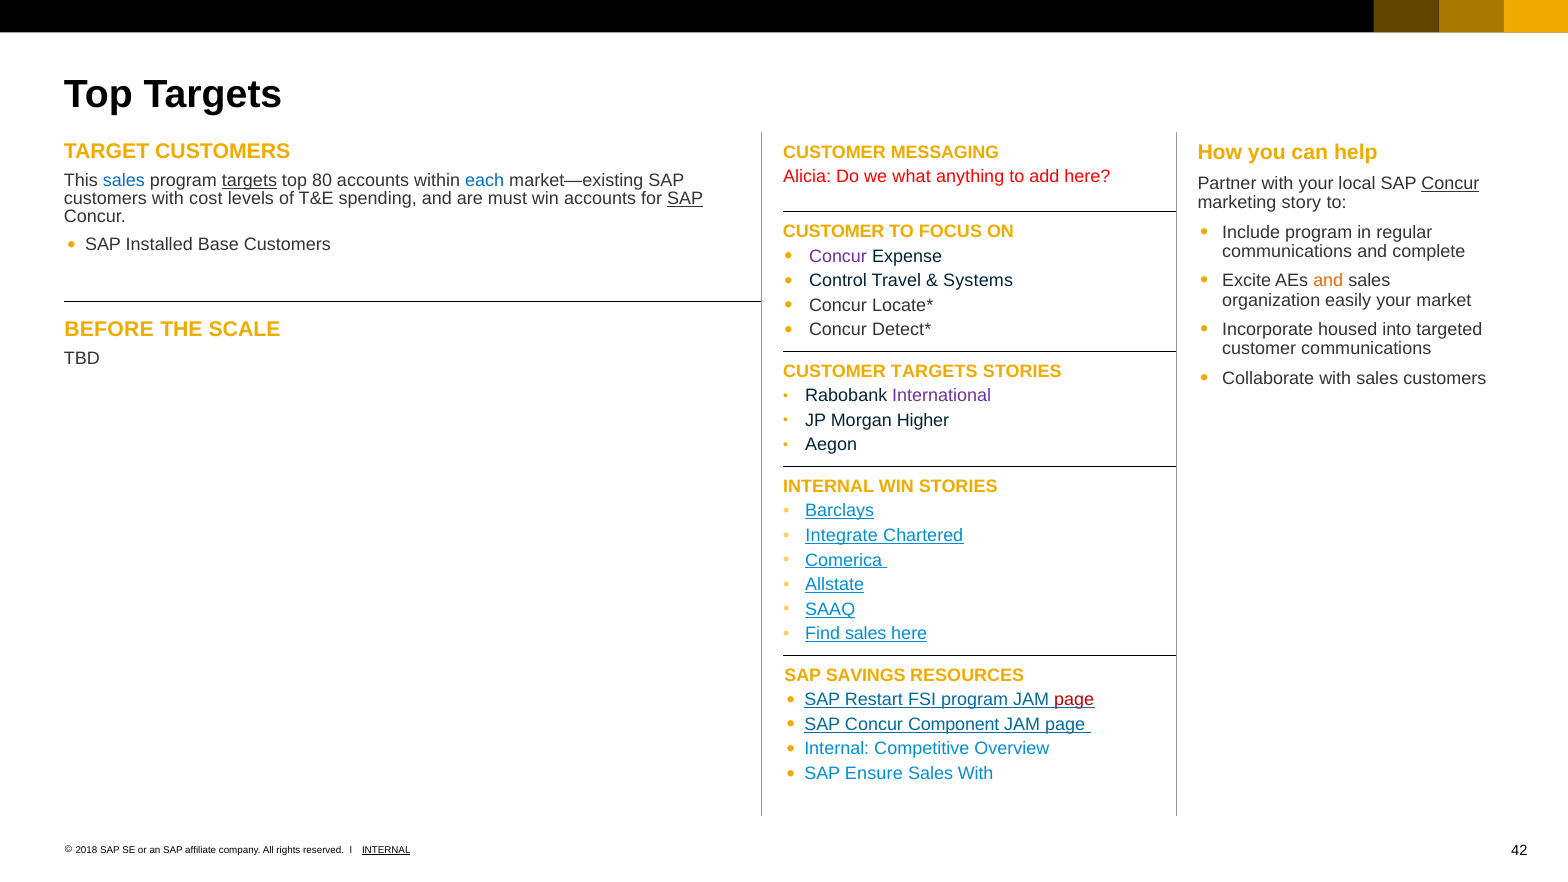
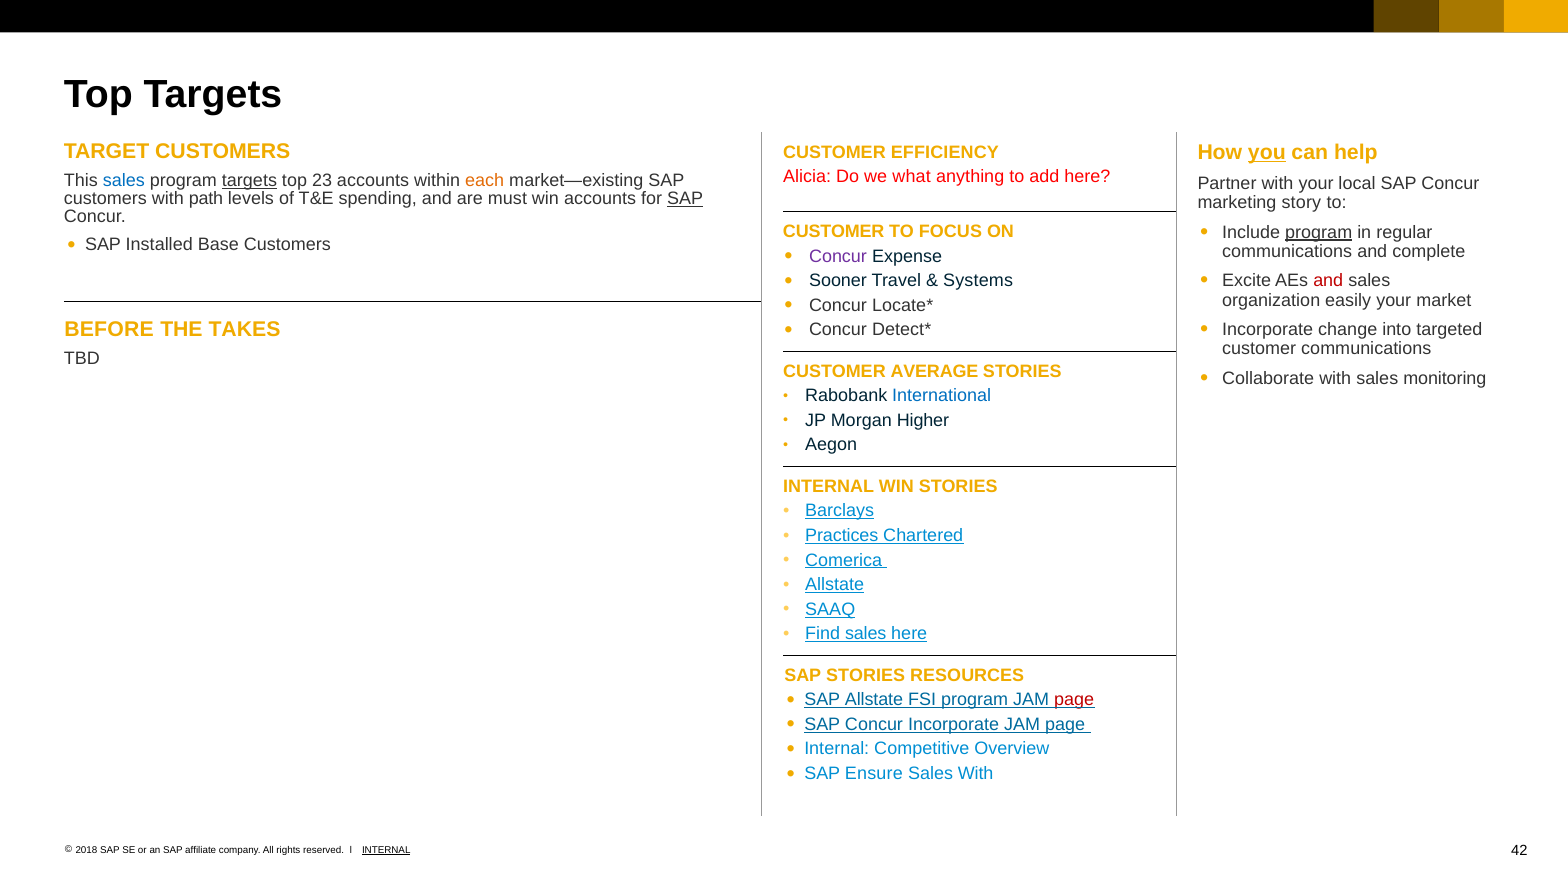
you underline: none -> present
MESSAGING: MESSAGING -> EFFICIENCY
80: 80 -> 23
each colour: blue -> orange
Concur at (1450, 184) underline: present -> none
cost: cost -> path
program at (1319, 232) underline: none -> present
and at (1328, 281) colour: orange -> red
Control: Control -> Sooner
housed: housed -> change
SCALE: SCALE -> TAKES
CUSTOMER TARGETS: TARGETS -> AVERAGE
sales customers: customers -> monitoring
International colour: purple -> blue
Integrate: Integrate -> Practices
SAP SAVINGS: SAVINGS -> STORIES
SAP Restart: Restart -> Allstate
Concur Component: Component -> Incorporate
